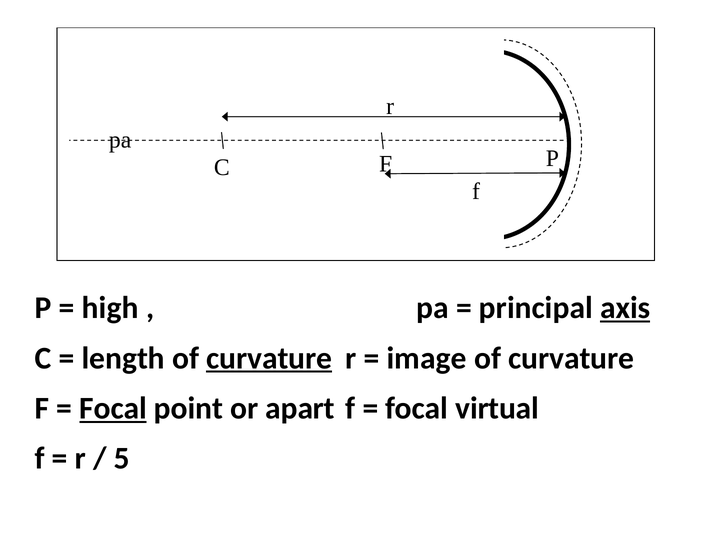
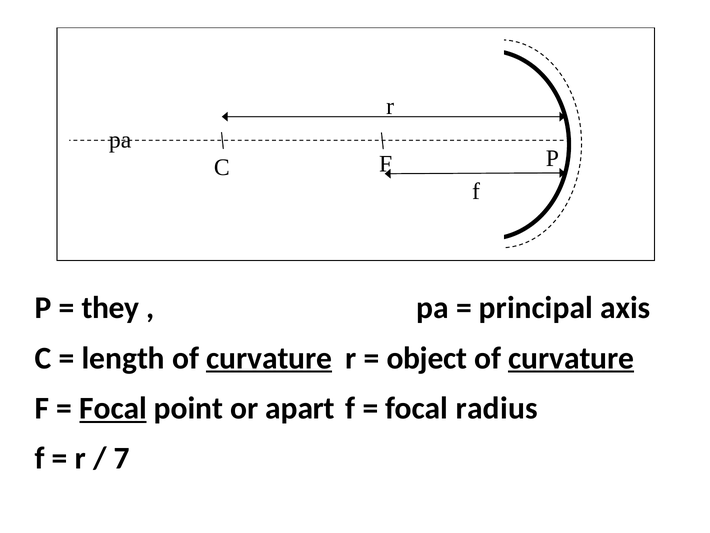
high: high -> they
axis underline: present -> none
image: image -> object
curvature at (571, 358) underline: none -> present
virtual: virtual -> radius
5: 5 -> 7
